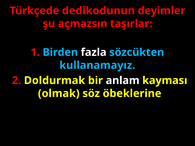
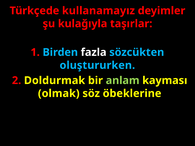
dedikodunun: dedikodunun -> kullanamayız
açmazsın: açmazsın -> kulağıyla
kullanamayız: kullanamayız -> oluştururken
anlam colour: white -> light green
